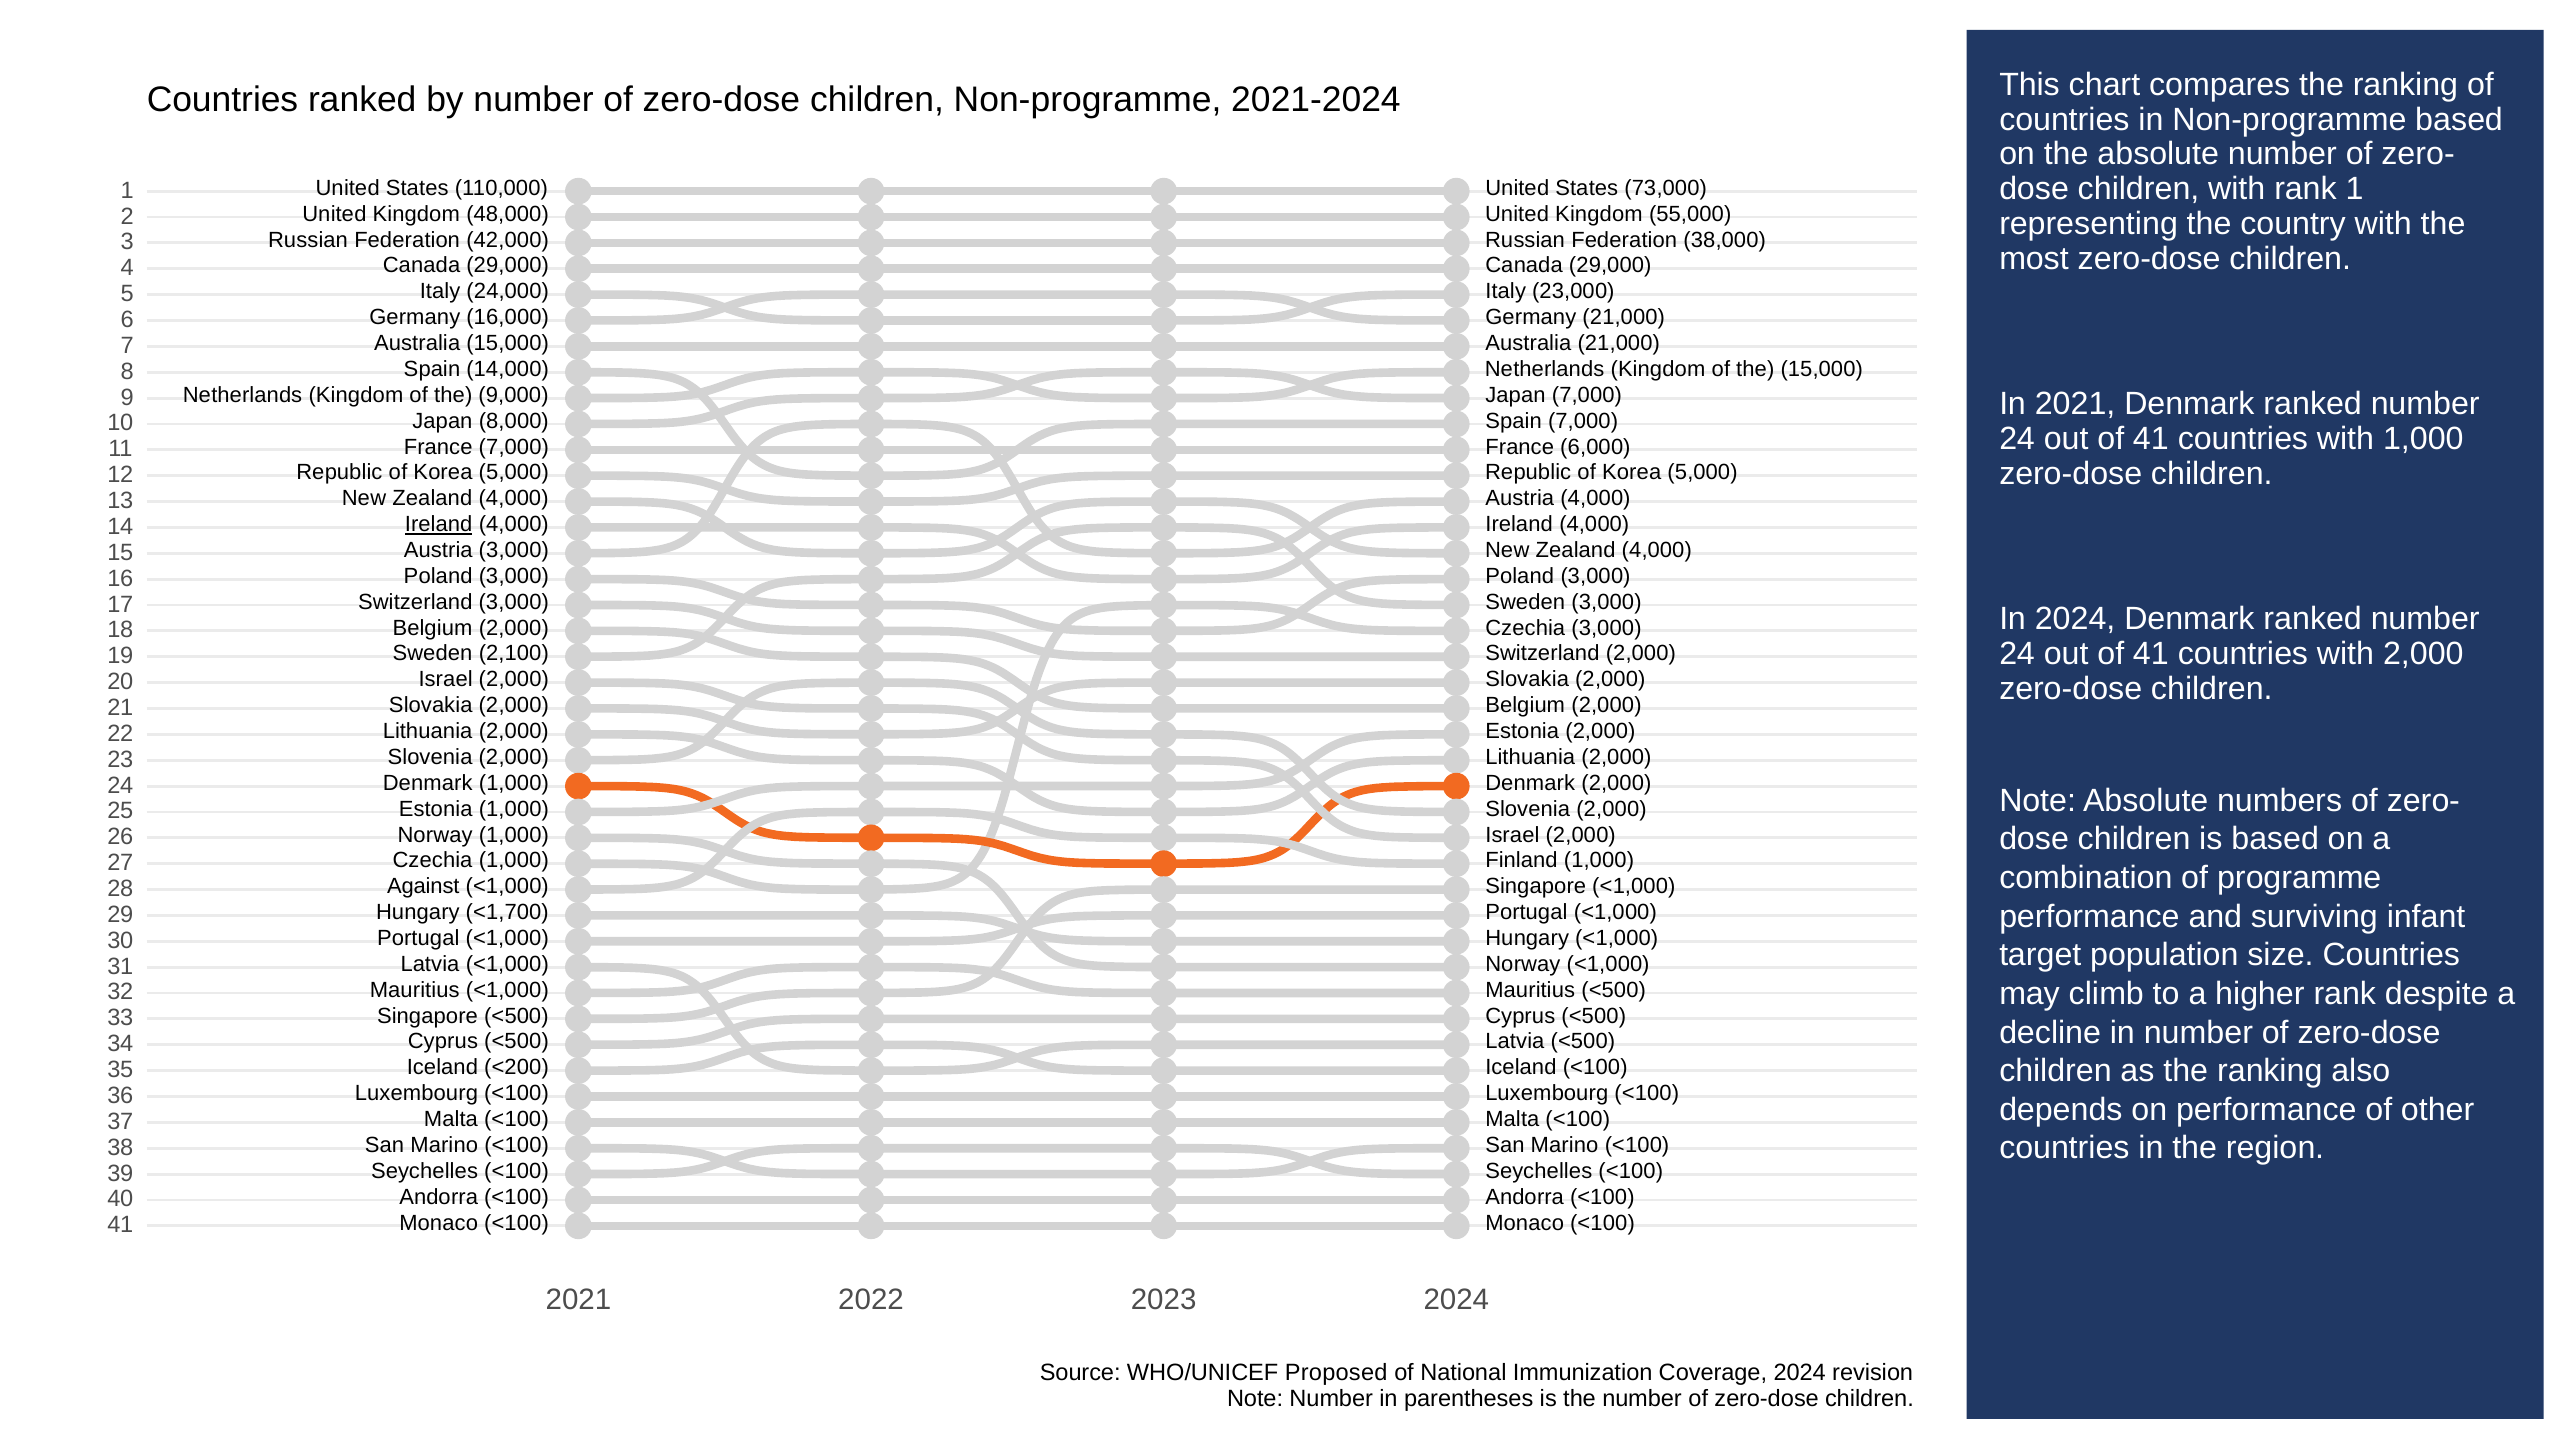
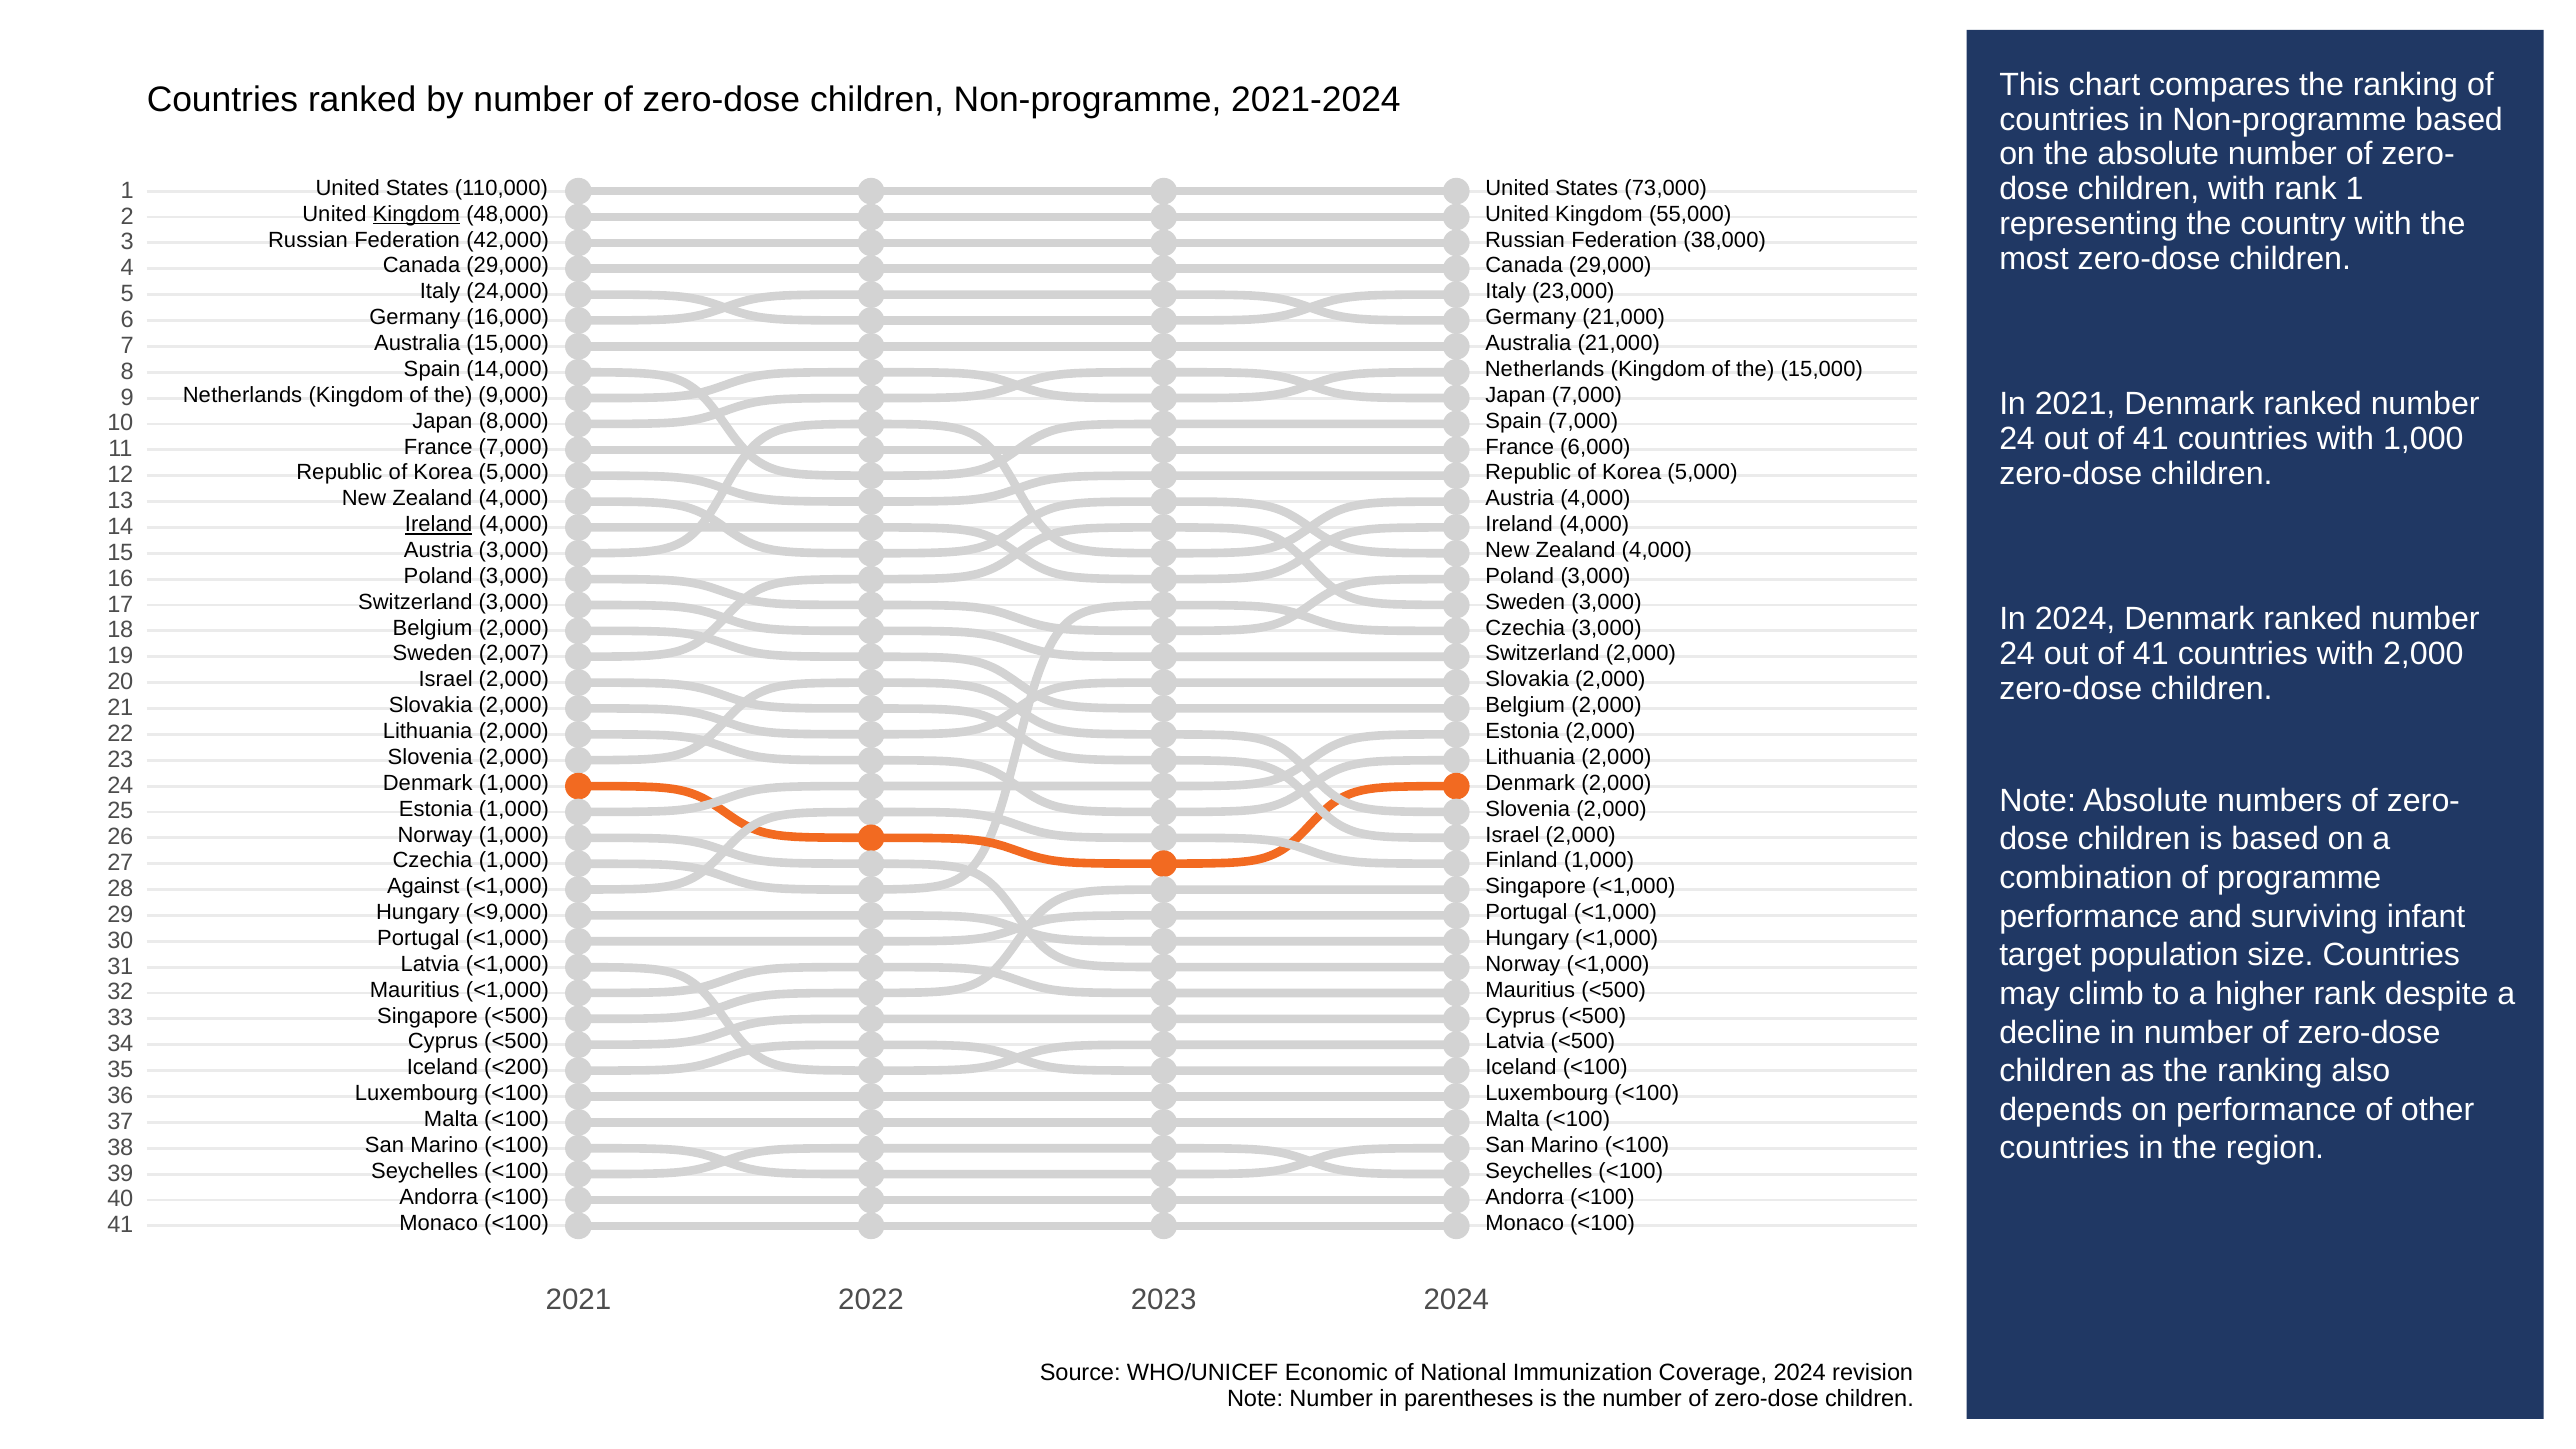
Kingdom at (416, 214) underline: none -> present
2,100: 2,100 -> 2,007
<1,700: <1,700 -> <9,000
Proposed: Proposed -> Economic
